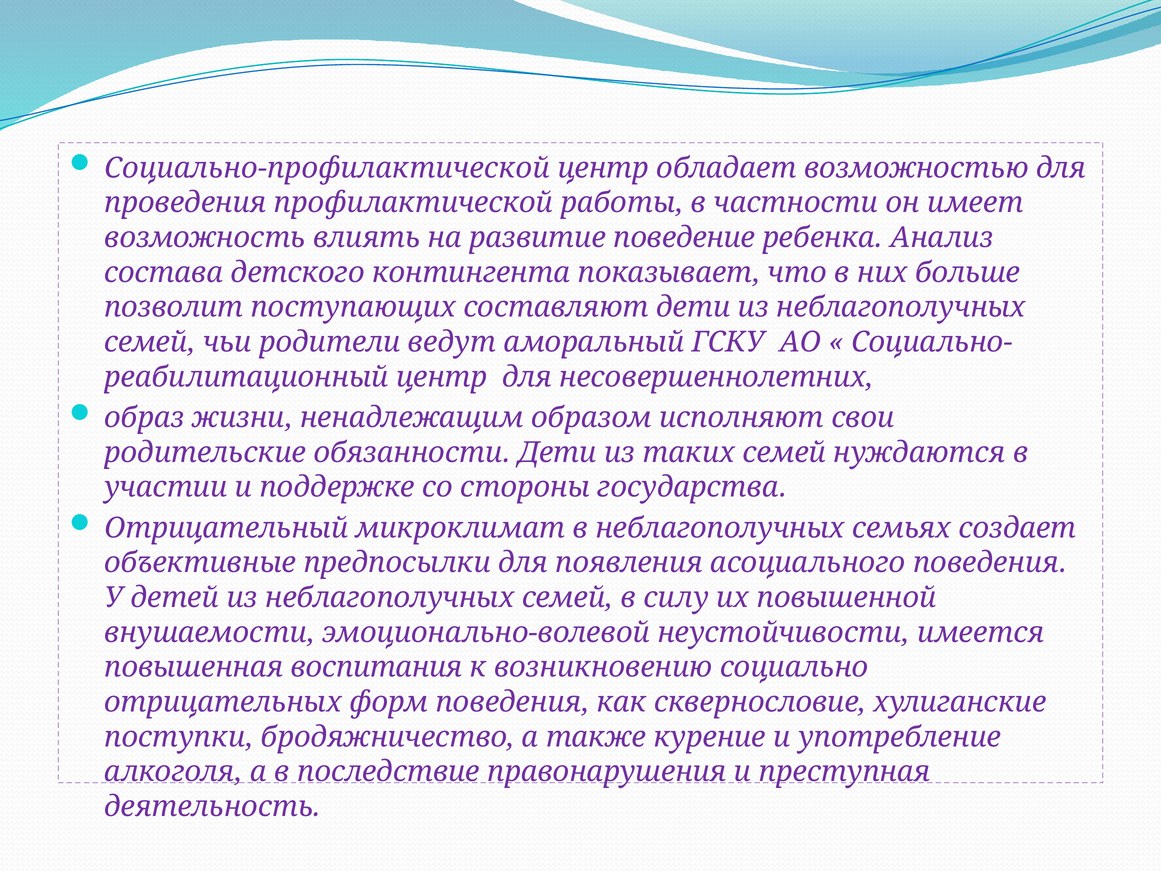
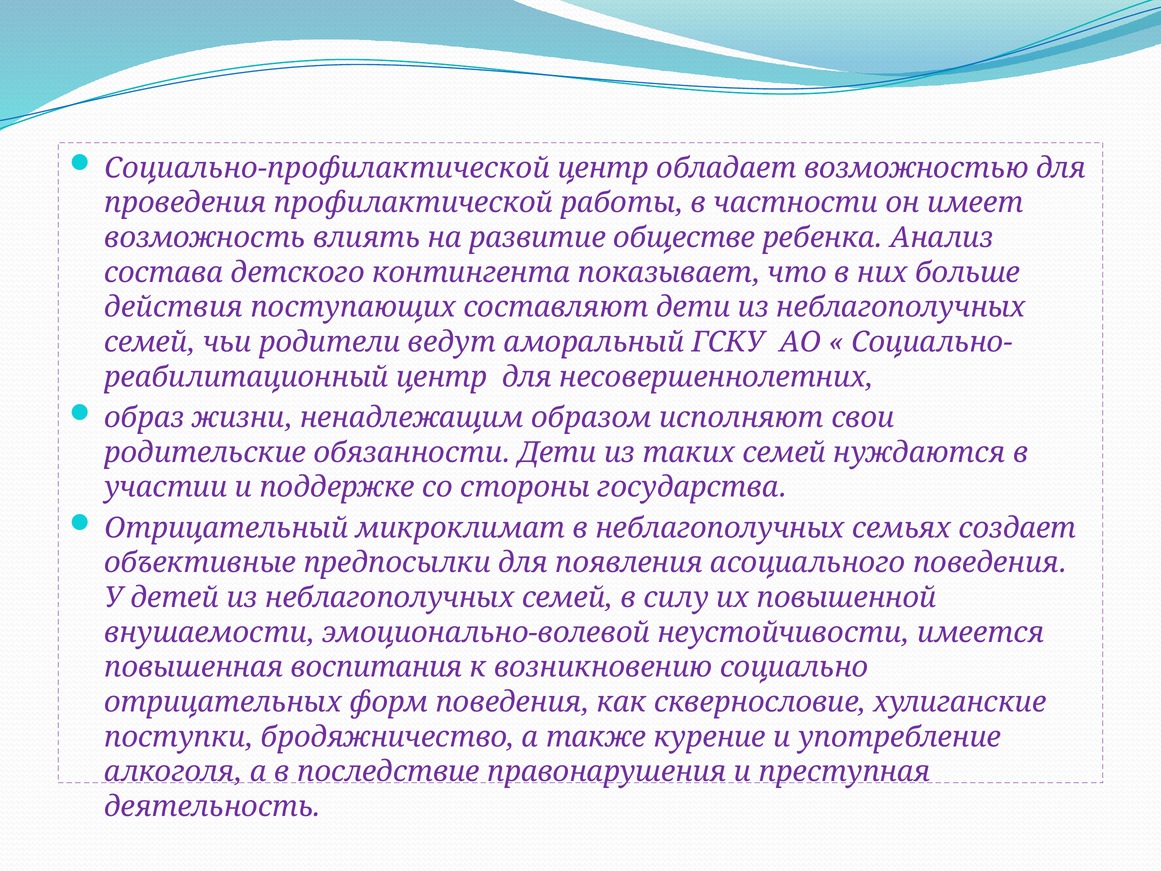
поведение: поведение -> обществе
позволит: позволит -> действия
